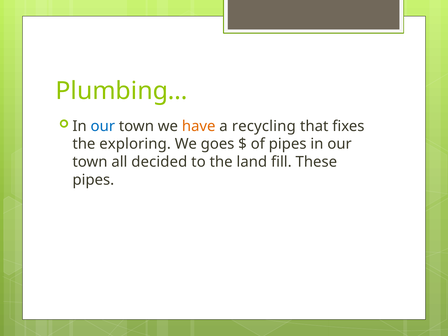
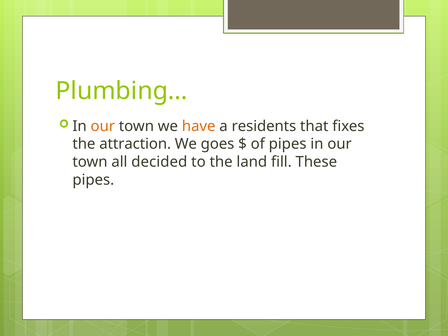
our at (103, 126) colour: blue -> orange
recycling: recycling -> residents
exploring: exploring -> attraction
